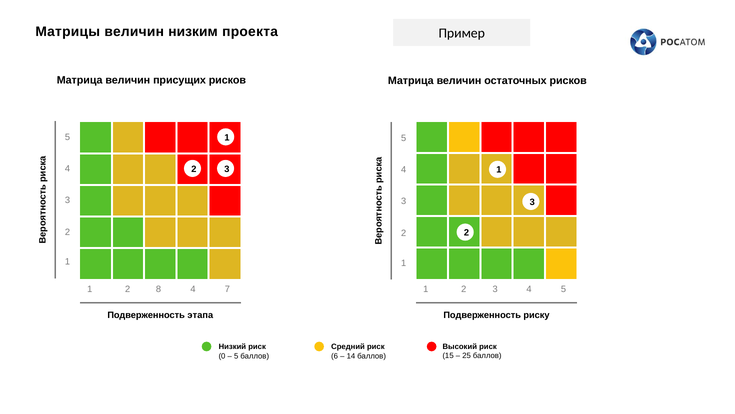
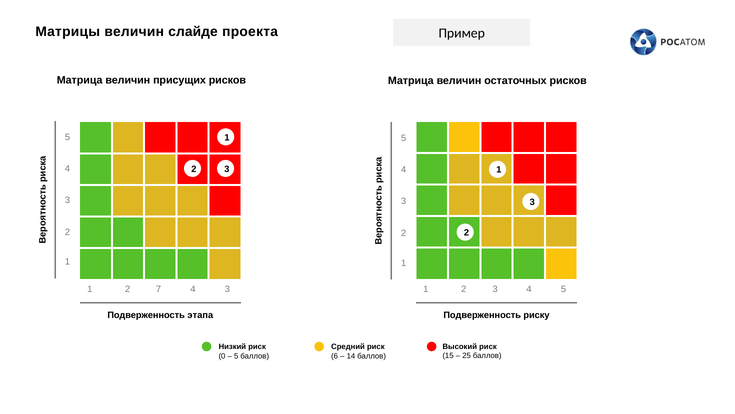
низким: низким -> слайде
8: 8 -> 7
4 7: 7 -> 3
